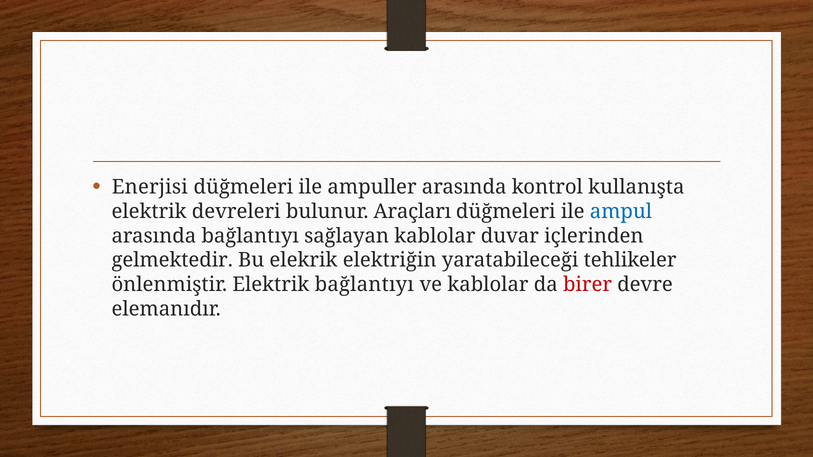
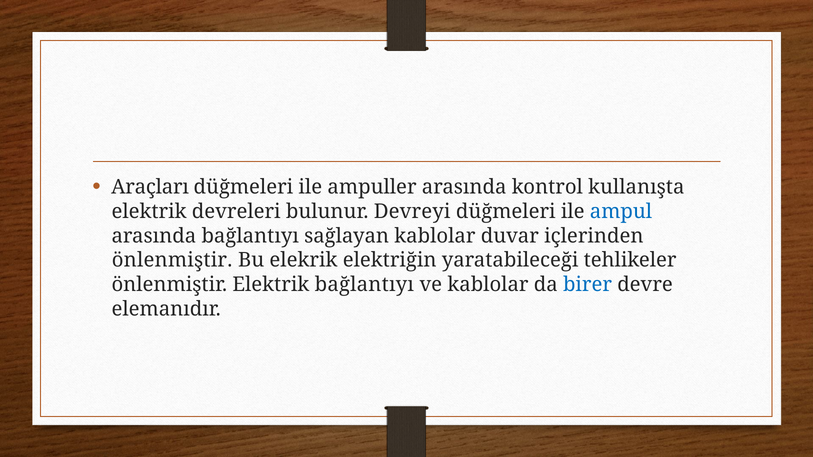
Enerjisi: Enerjisi -> Araçları
Araçları: Araçları -> Devreyi
gelmektedir at (172, 260): gelmektedir -> önlenmiştir
birer colour: red -> blue
